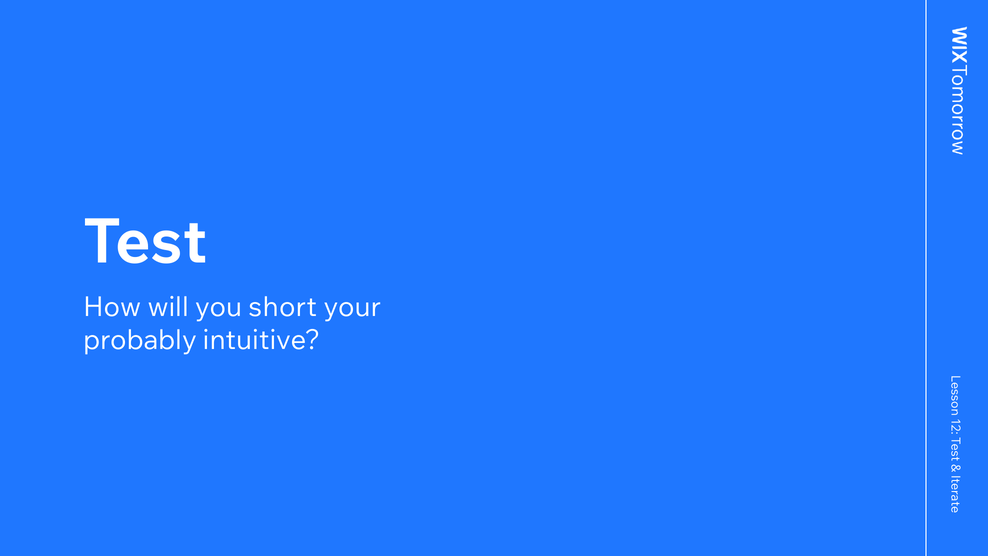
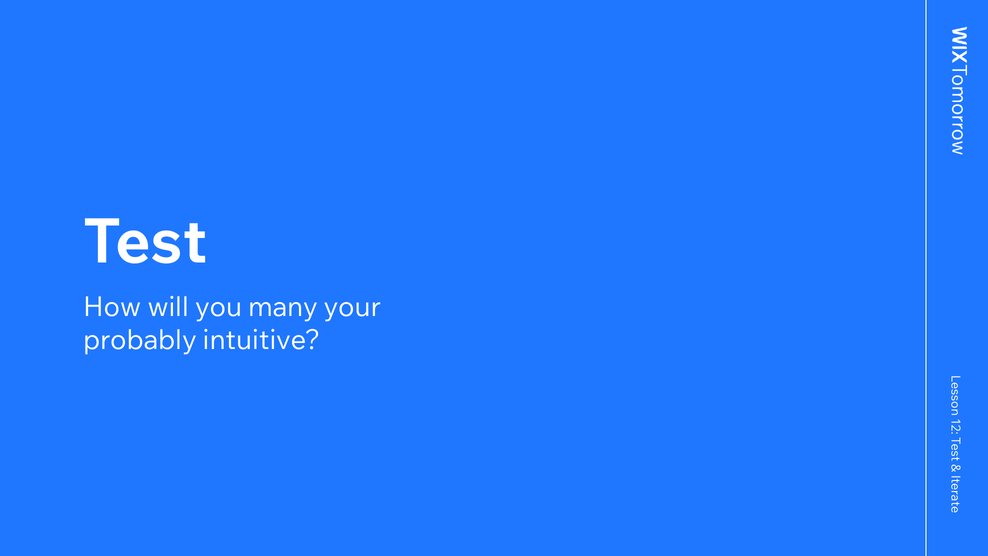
short: short -> many
